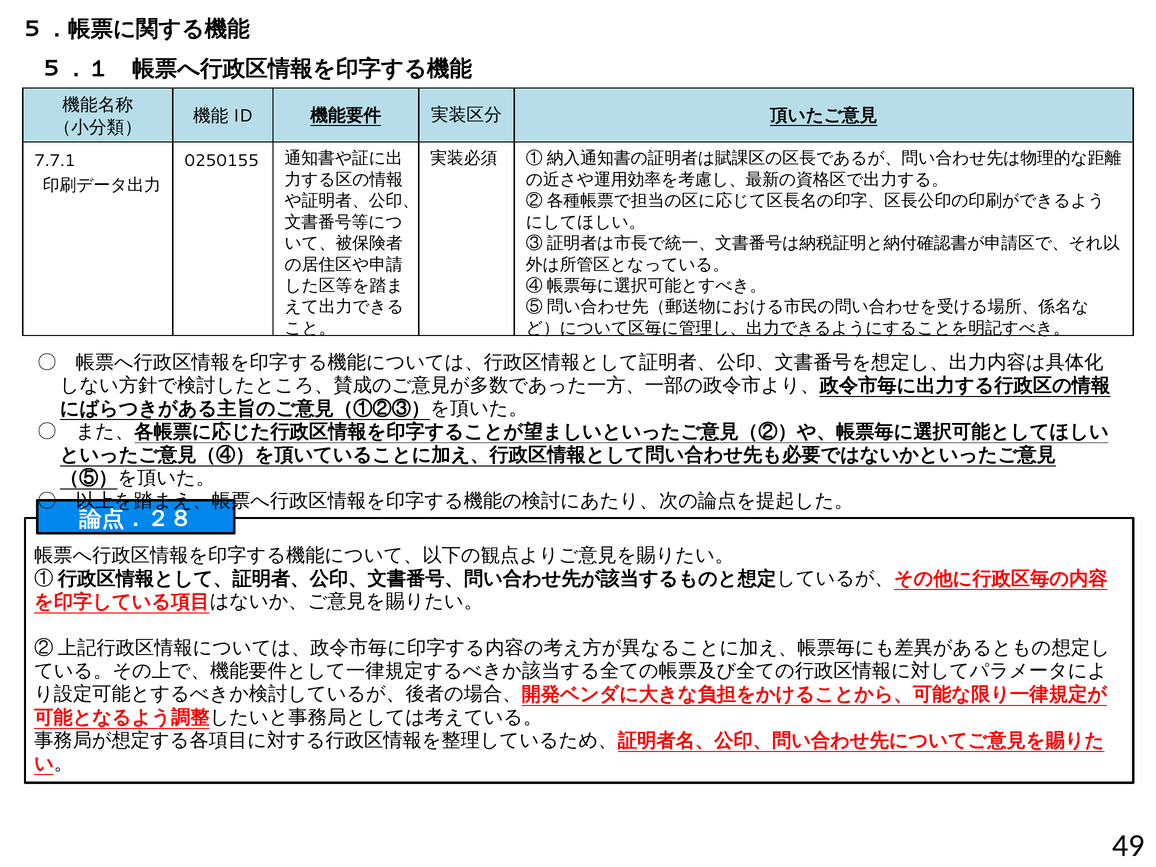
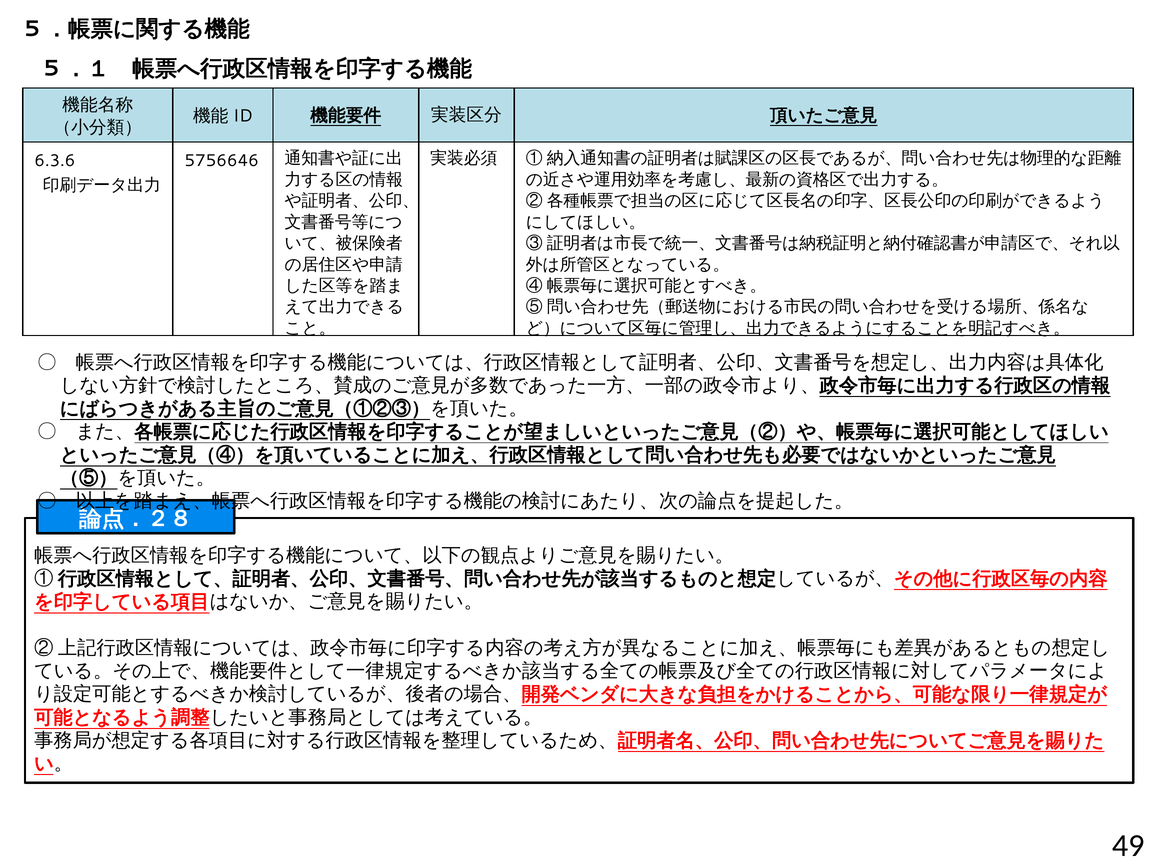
7.7.1: 7.7.1 -> 6.3.6
0250155: 0250155 -> 5756646
